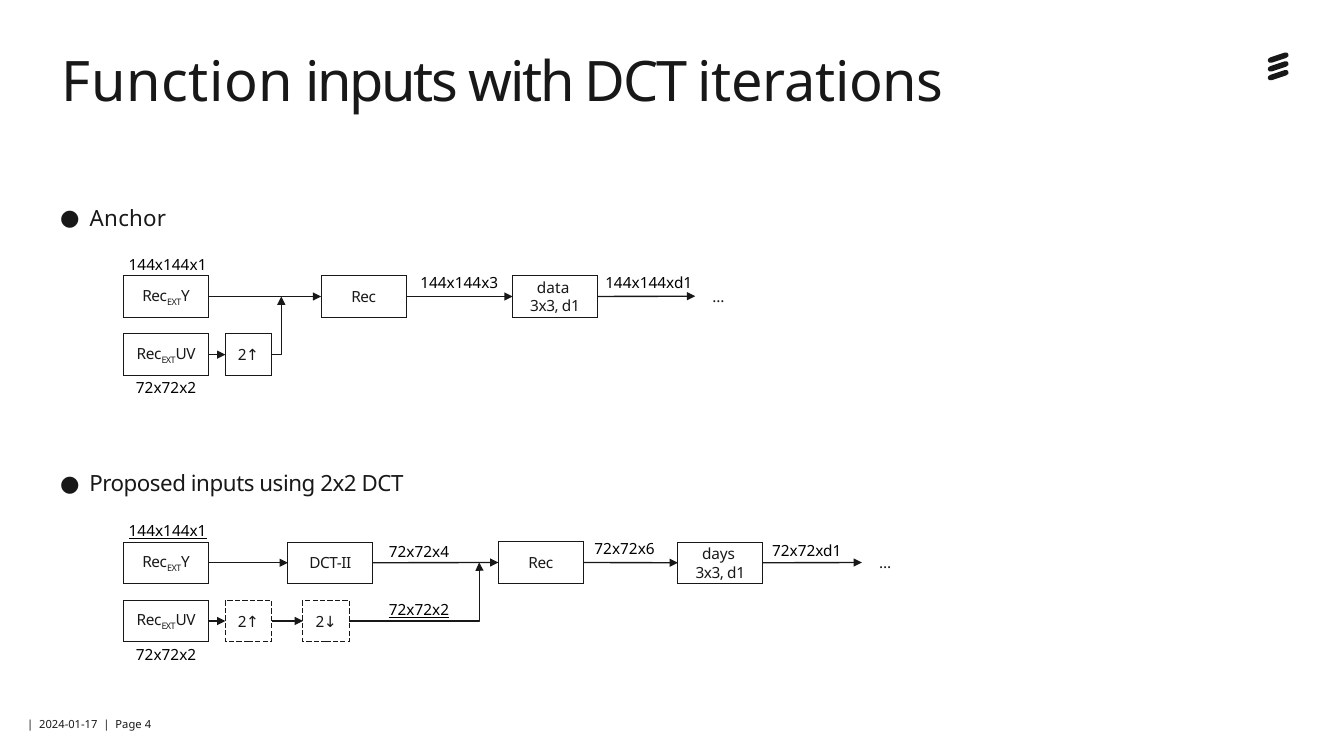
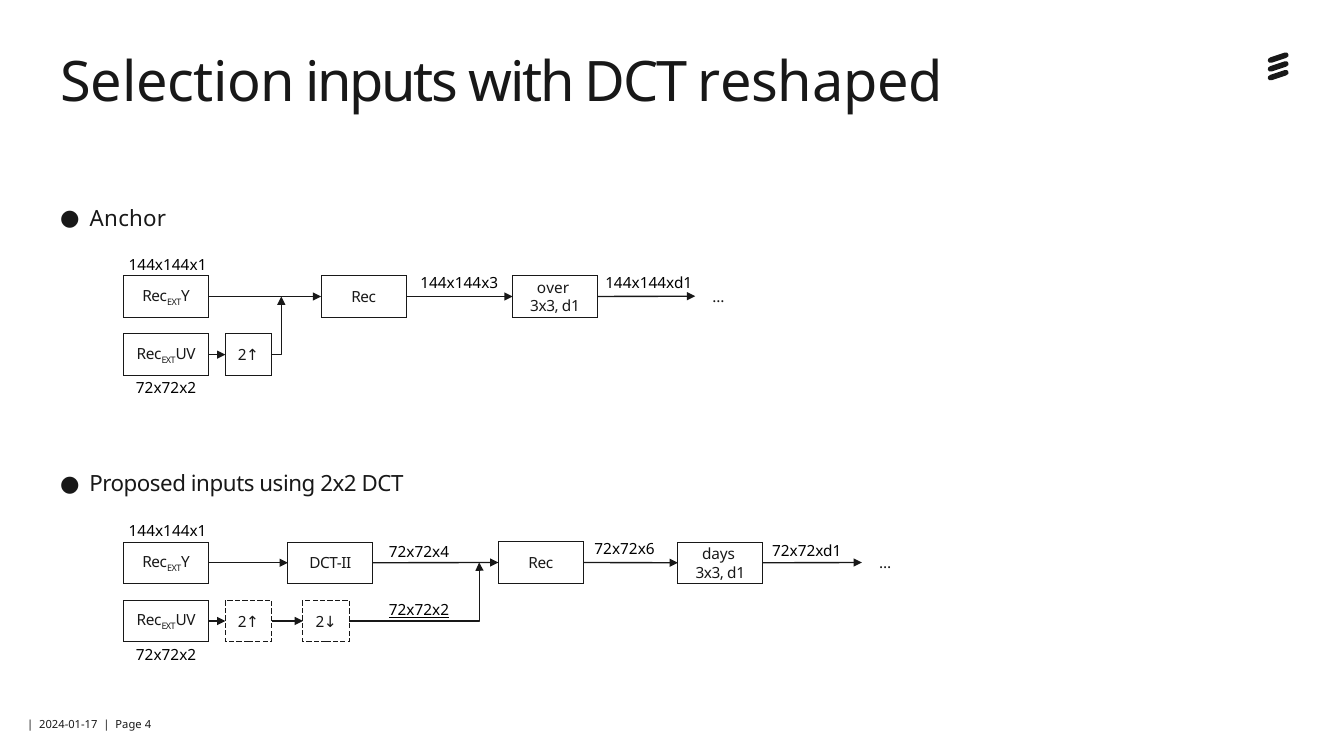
Function: Function -> Selection
iterations: iterations -> reshaped
data: data -> over
144x144x1 at (168, 532) underline: present -> none
